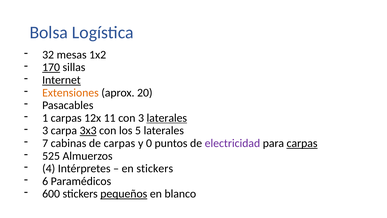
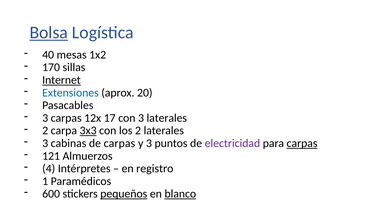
Bolsa underline: none -> present
32: 32 -> 40
170 underline: present -> none
Extensiones colour: orange -> blue
1 at (45, 118): 1 -> 3
11: 11 -> 17
laterales at (167, 118) underline: present -> none
3 at (45, 130): 3 -> 2
los 5: 5 -> 2
7 at (45, 143): 7 -> 3
y 0: 0 -> 3
525: 525 -> 121
en stickers: stickers -> registro
6: 6 -> 1
blanco underline: none -> present
